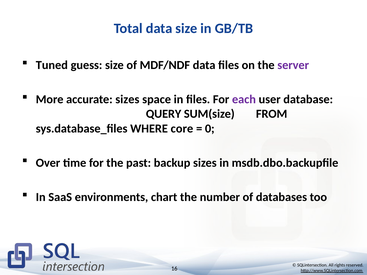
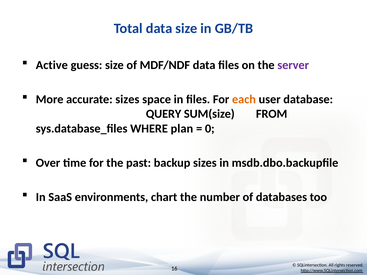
Tuned: Tuned -> Active
each colour: purple -> orange
core: core -> plan
